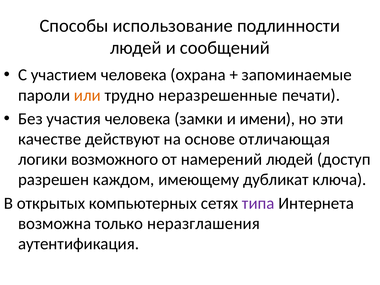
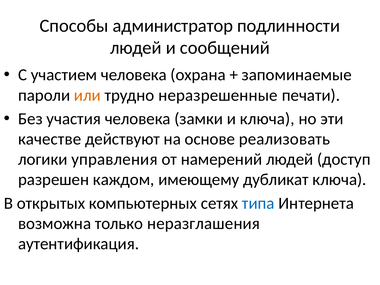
использование: использование -> администратор
и имени: имени -> ключа
отличающая: отличающая -> реализовать
возможного: возможного -> управления
типа colour: purple -> blue
